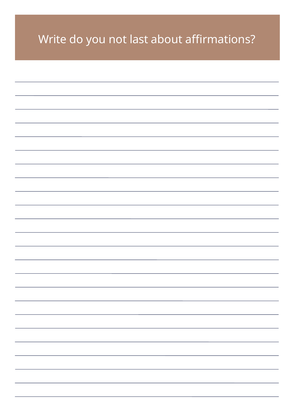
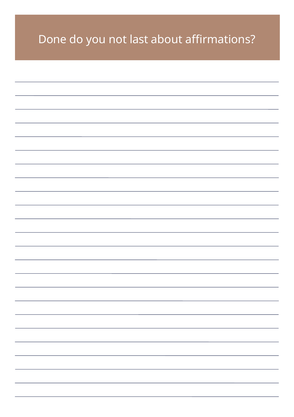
Write: Write -> Done
